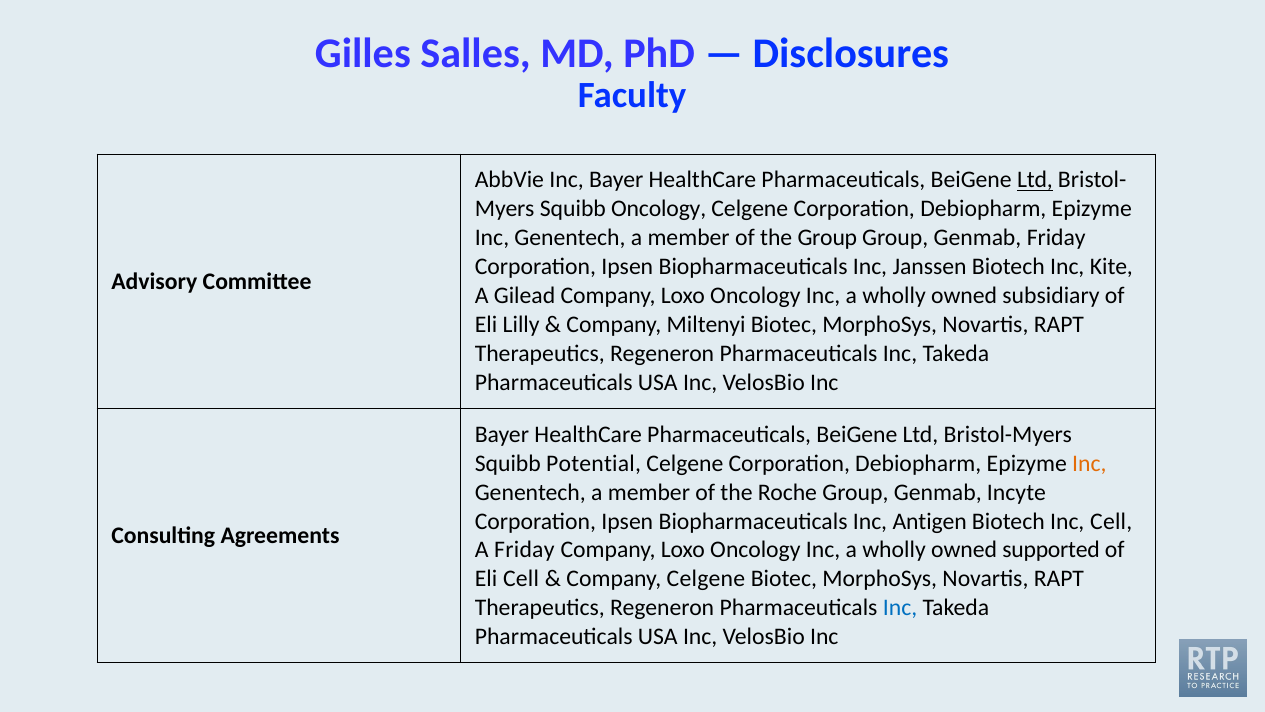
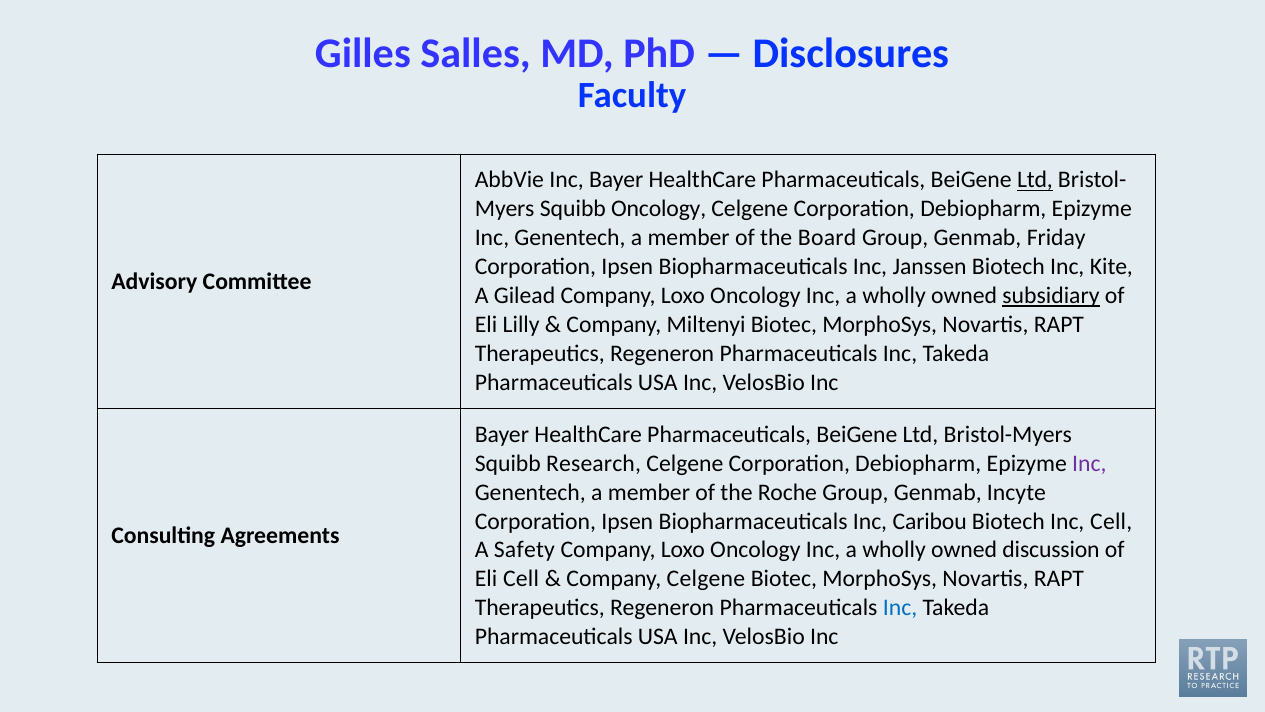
the Group: Group -> Board
subsidiary underline: none -> present
Potential: Potential -> Research
Inc at (1089, 463) colour: orange -> purple
Antigen: Antigen -> Caribou
A Friday: Friday -> Safety
supported: supported -> discussion
